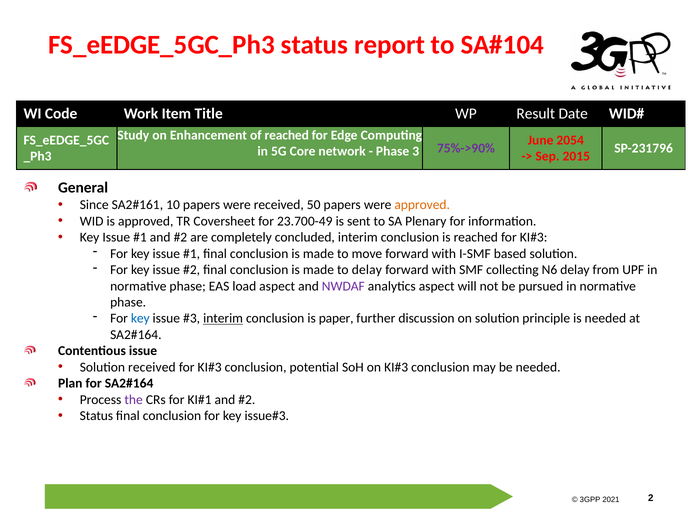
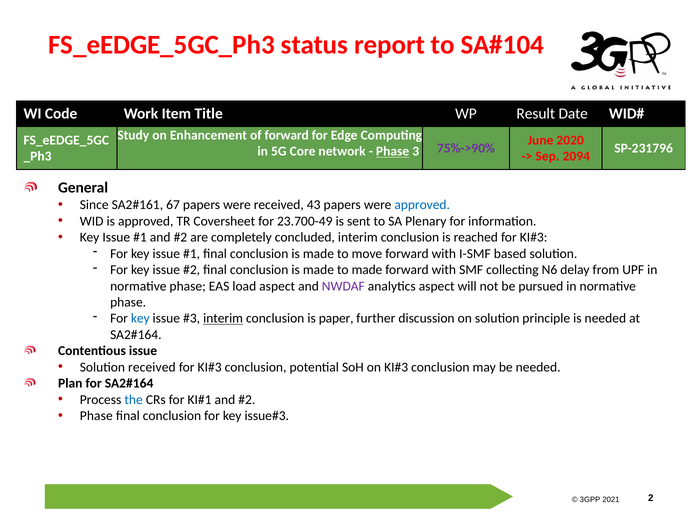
of reached: reached -> forward
2054: 2054 -> 2020
Phase at (393, 151) underline: none -> present
2015: 2015 -> 2094
10: 10 -> 67
50: 50 -> 43
approved at (422, 205) colour: orange -> blue
to delay: delay -> made
the colour: purple -> blue
Status at (96, 415): Status -> Phase
